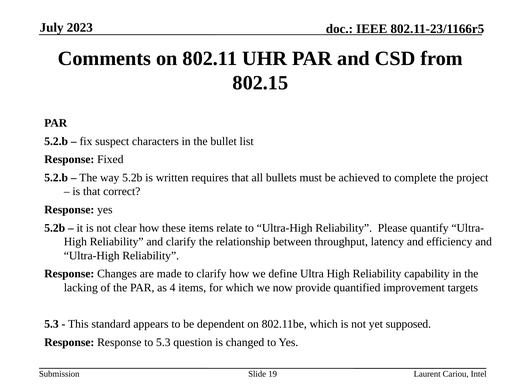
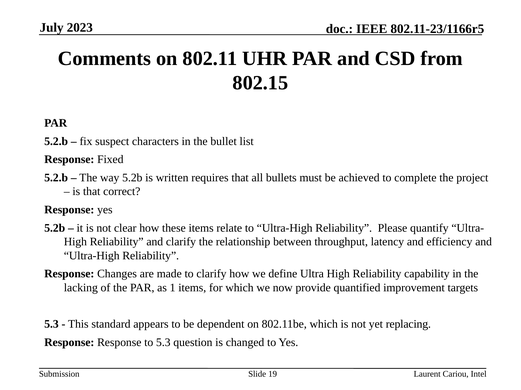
4: 4 -> 1
supposed: supposed -> replacing
